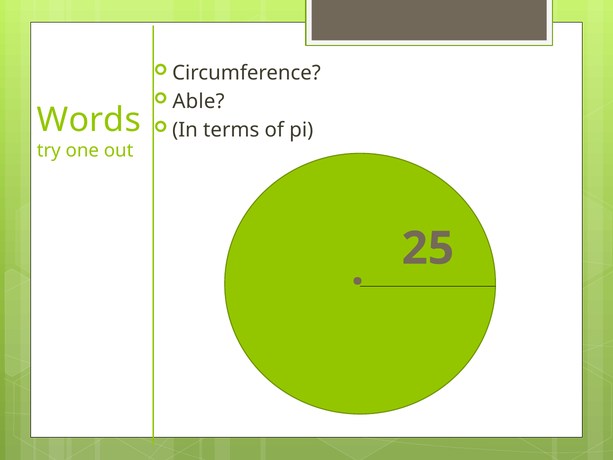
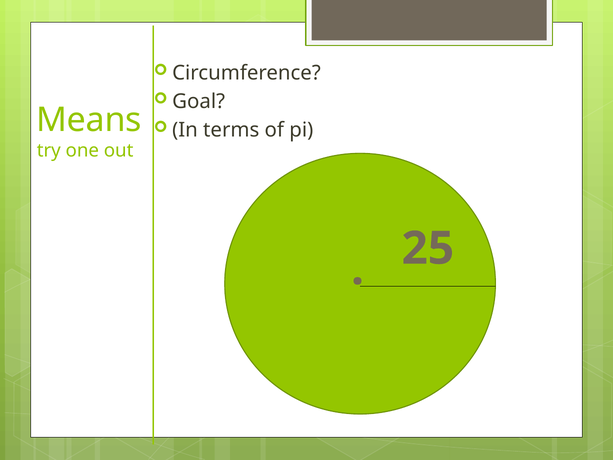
Able: Able -> Goal
Words: Words -> Means
